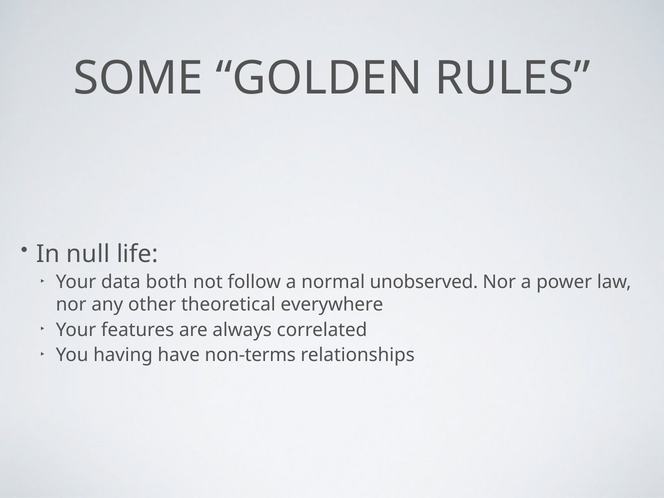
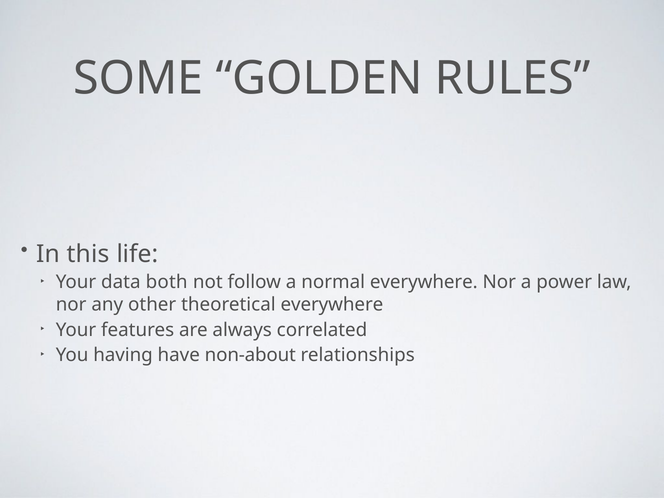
null: null -> this
normal unobserved: unobserved -> everywhere
non-terms: non-terms -> non-about
